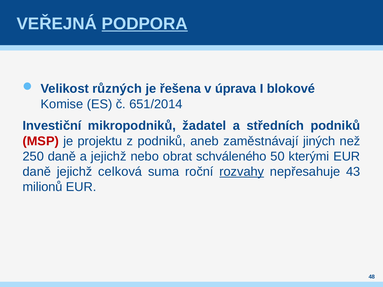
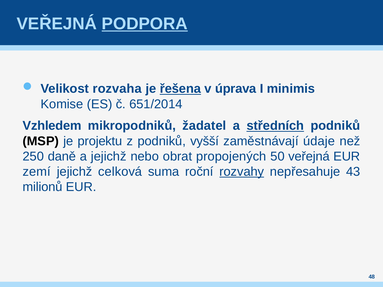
různých: různých -> rozvaha
řešena underline: none -> present
blokové: blokové -> minimis
Investiční: Investiční -> Vzhledem
středních underline: none -> present
MSP colour: red -> black
aneb: aneb -> vyšší
jiných: jiných -> údaje
schváleného: schváleného -> propojených
50 kterými: kterými -> veřejná
daně at (37, 172): daně -> zemí
